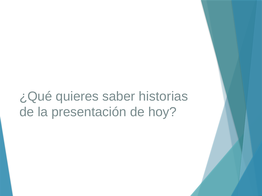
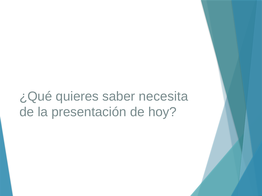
historias: historias -> necesita
